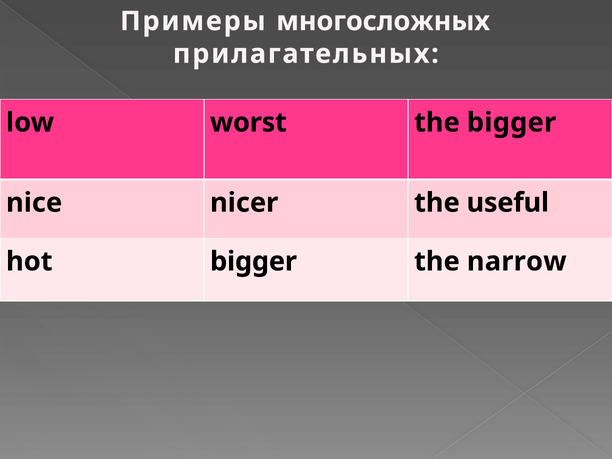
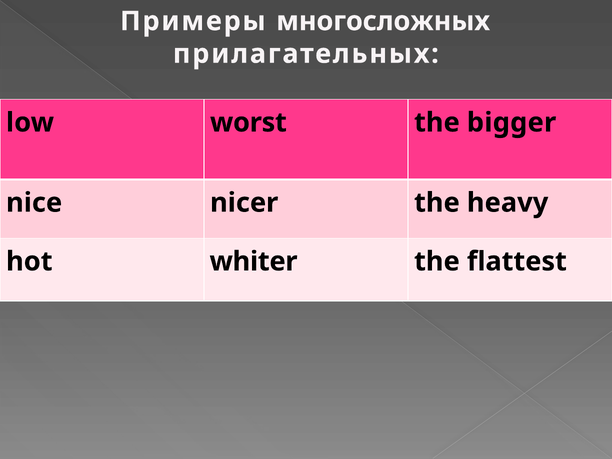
useful: useful -> heavy
hot bigger: bigger -> whiter
narrow: narrow -> flattest
